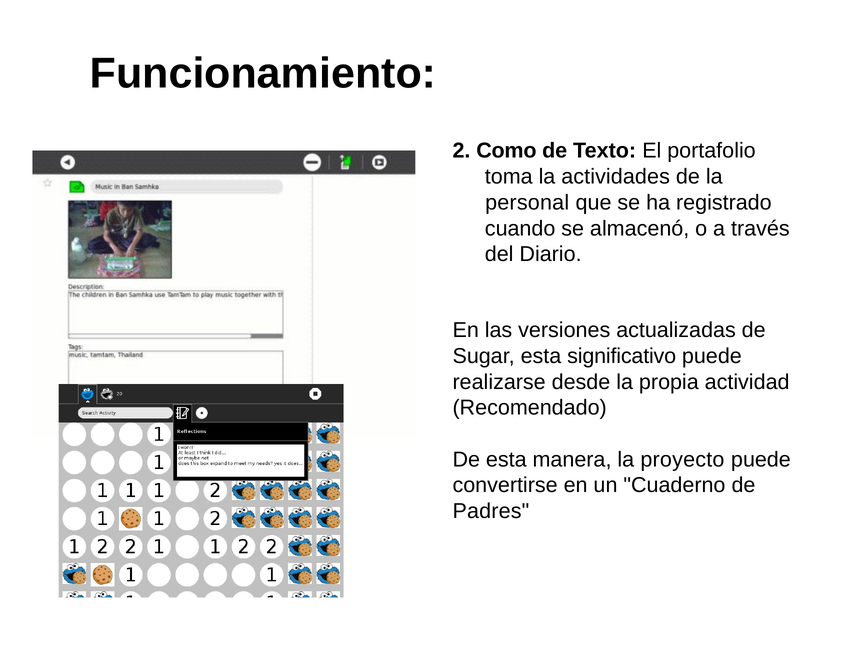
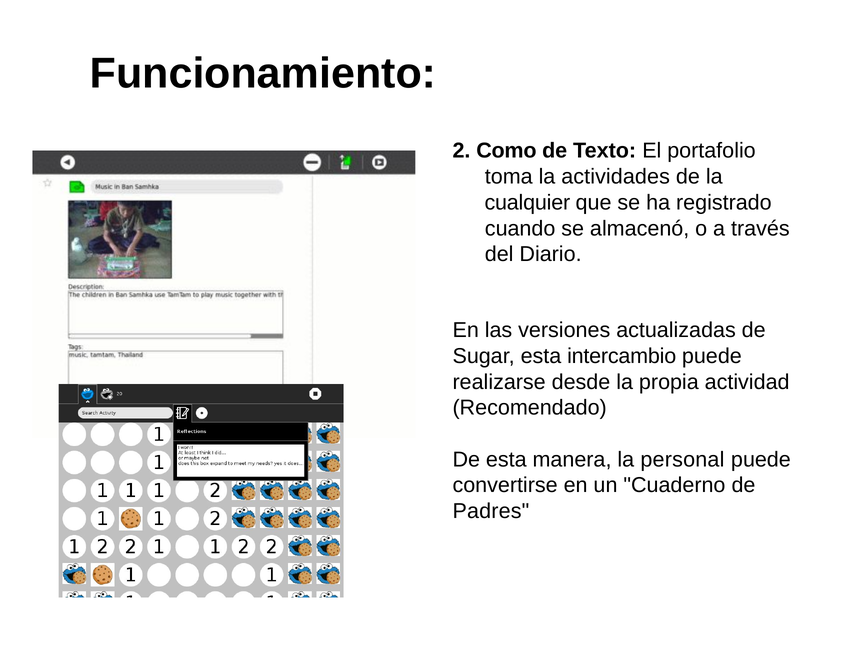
personal: personal -> cualquier
significativo: significativo -> intercambio
proyecto: proyecto -> personal
